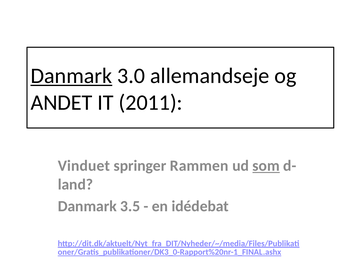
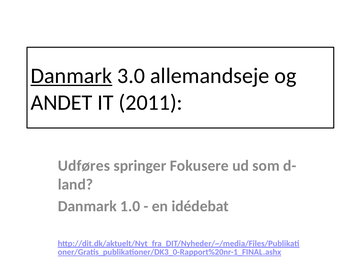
Vinduet: Vinduet -> Udføres
Rammen: Rammen -> Fokusere
som underline: present -> none
3.5: 3.5 -> 1.0
